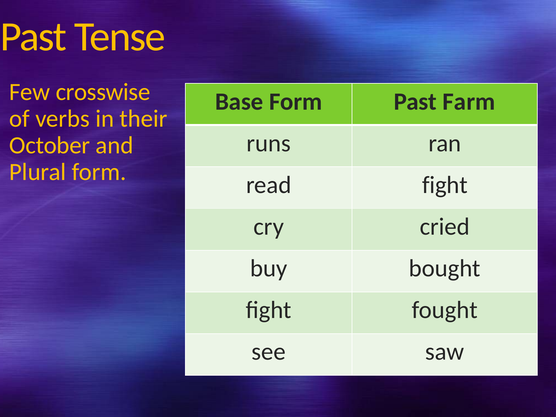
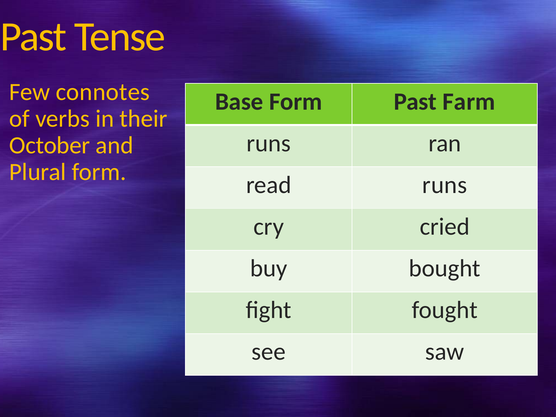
crosswise: crosswise -> connotes
read fight: fight -> runs
